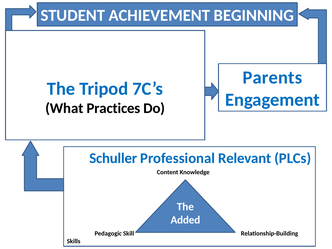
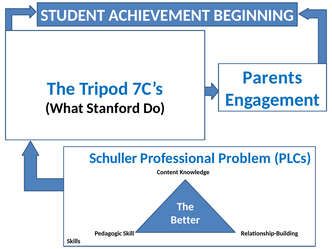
Practices: Practices -> Stanford
Relevant: Relevant -> Problem
Added: Added -> Better
